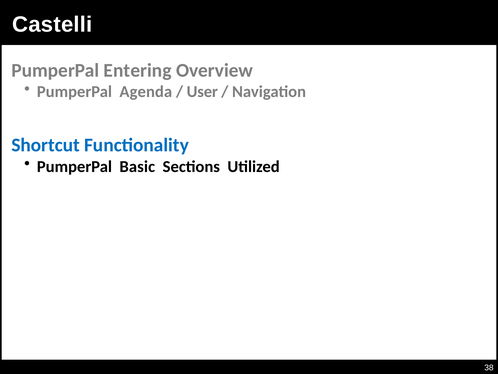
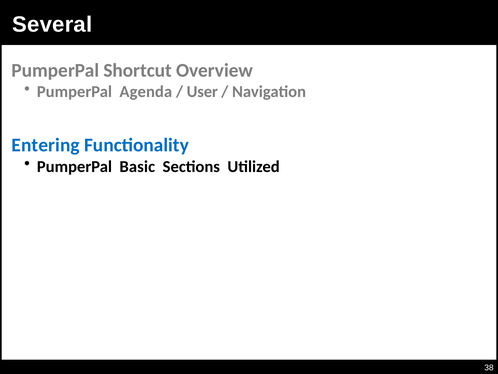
Castelli: Castelli -> Several
Entering: Entering -> Shortcut
Shortcut: Shortcut -> Entering
